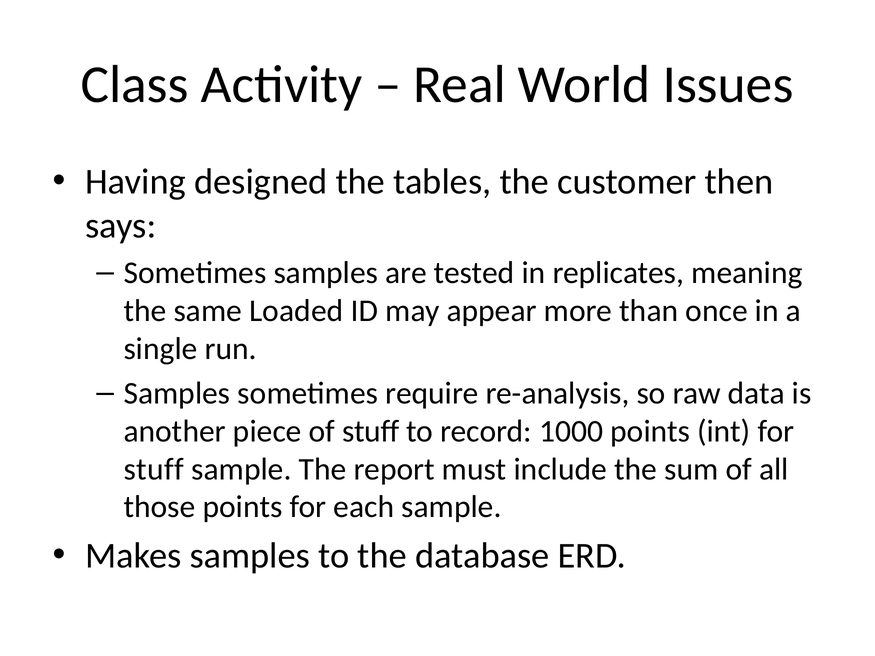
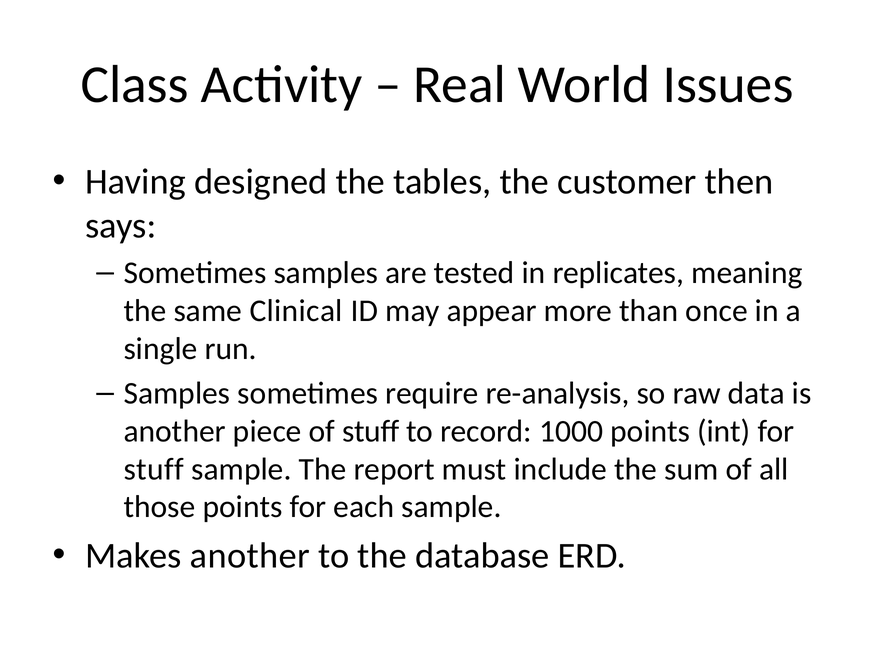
Loaded: Loaded -> Clinical
Makes samples: samples -> another
